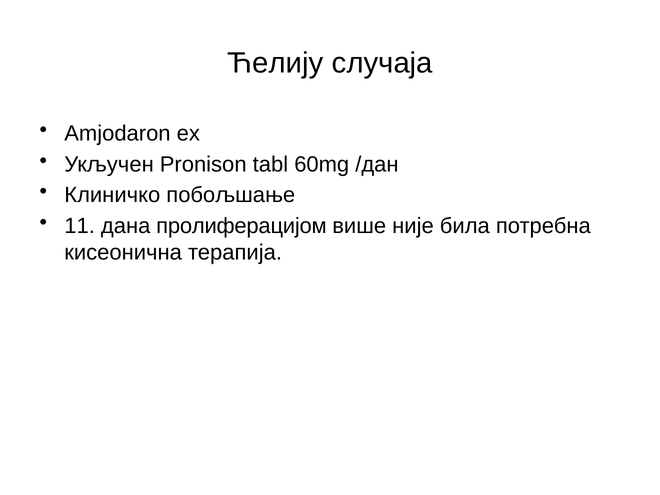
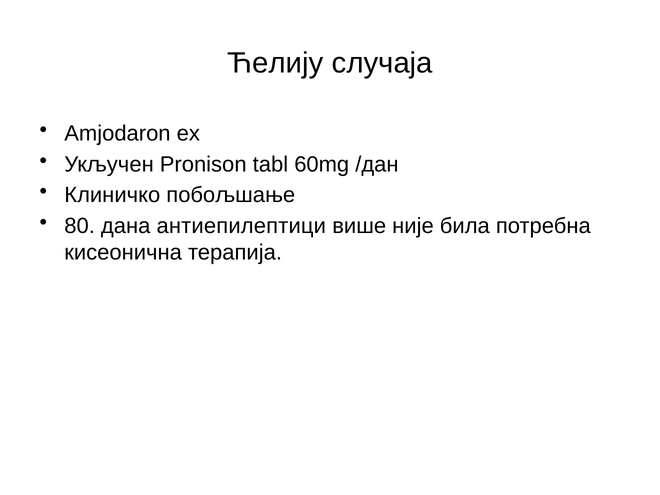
11: 11 -> 80
пролиферацијом: пролиферацијом -> антиепилептици
